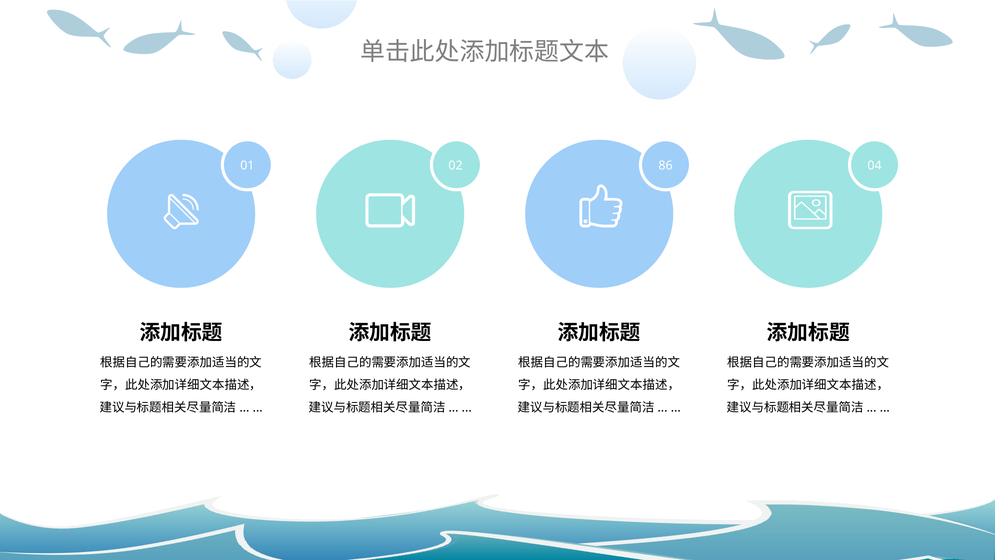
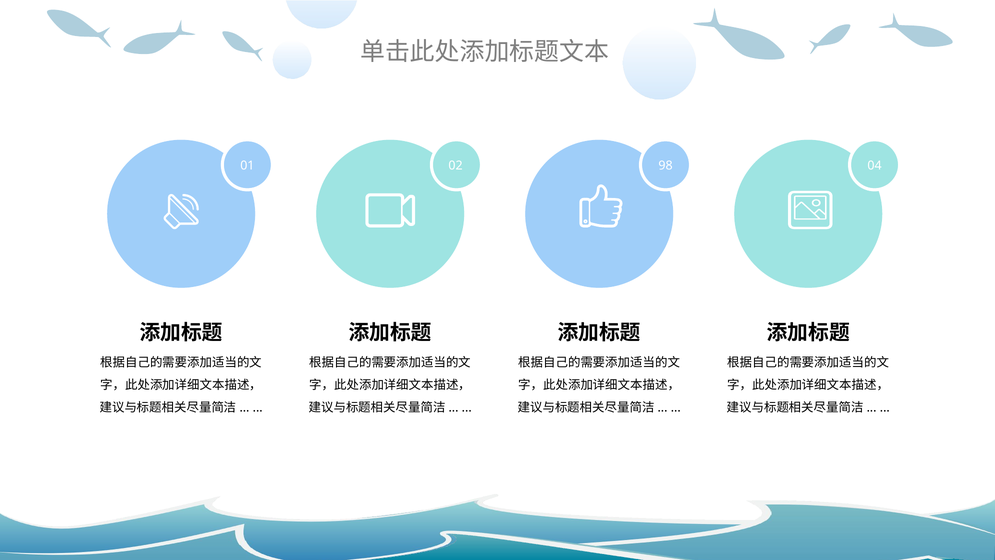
86: 86 -> 98
